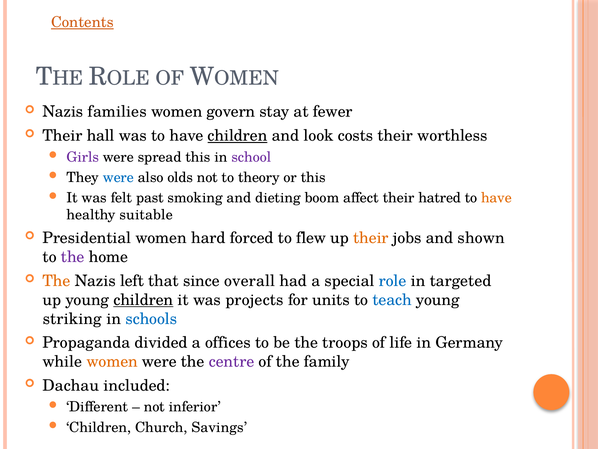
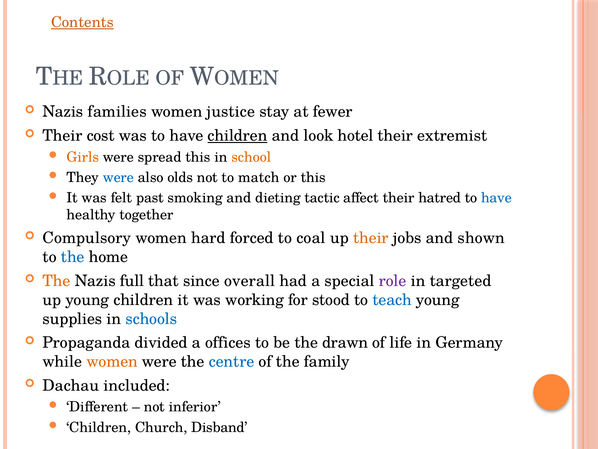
govern: govern -> justice
hall: hall -> cost
costs: costs -> hotel
worthless: worthless -> extremist
Girls colour: purple -> orange
school colour: purple -> orange
theory: theory -> match
boom: boom -> tactic
have at (496, 198) colour: orange -> blue
suitable: suitable -> together
Presidential: Presidential -> Compulsory
flew: flew -> coal
the at (73, 257) colour: purple -> blue
left: left -> full
role colour: blue -> purple
children at (143, 300) underline: present -> none
projects: projects -> working
units: units -> stood
striking: striking -> supplies
troops: troops -> drawn
centre colour: purple -> blue
Savings: Savings -> Disband
